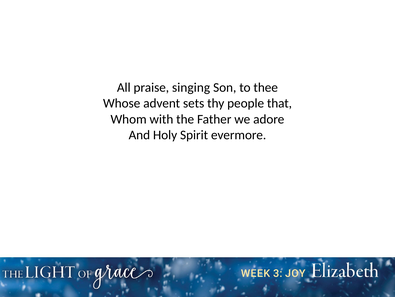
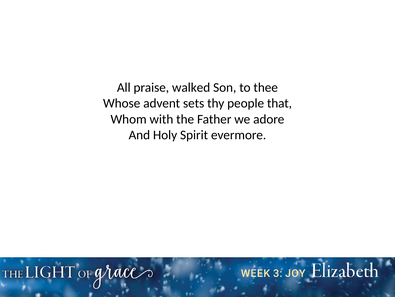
singing: singing -> walked
